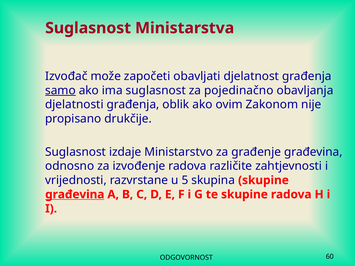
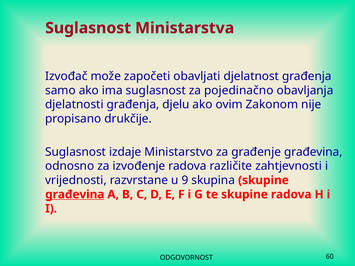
samo underline: present -> none
oblik: oblik -> djelu
5: 5 -> 9
